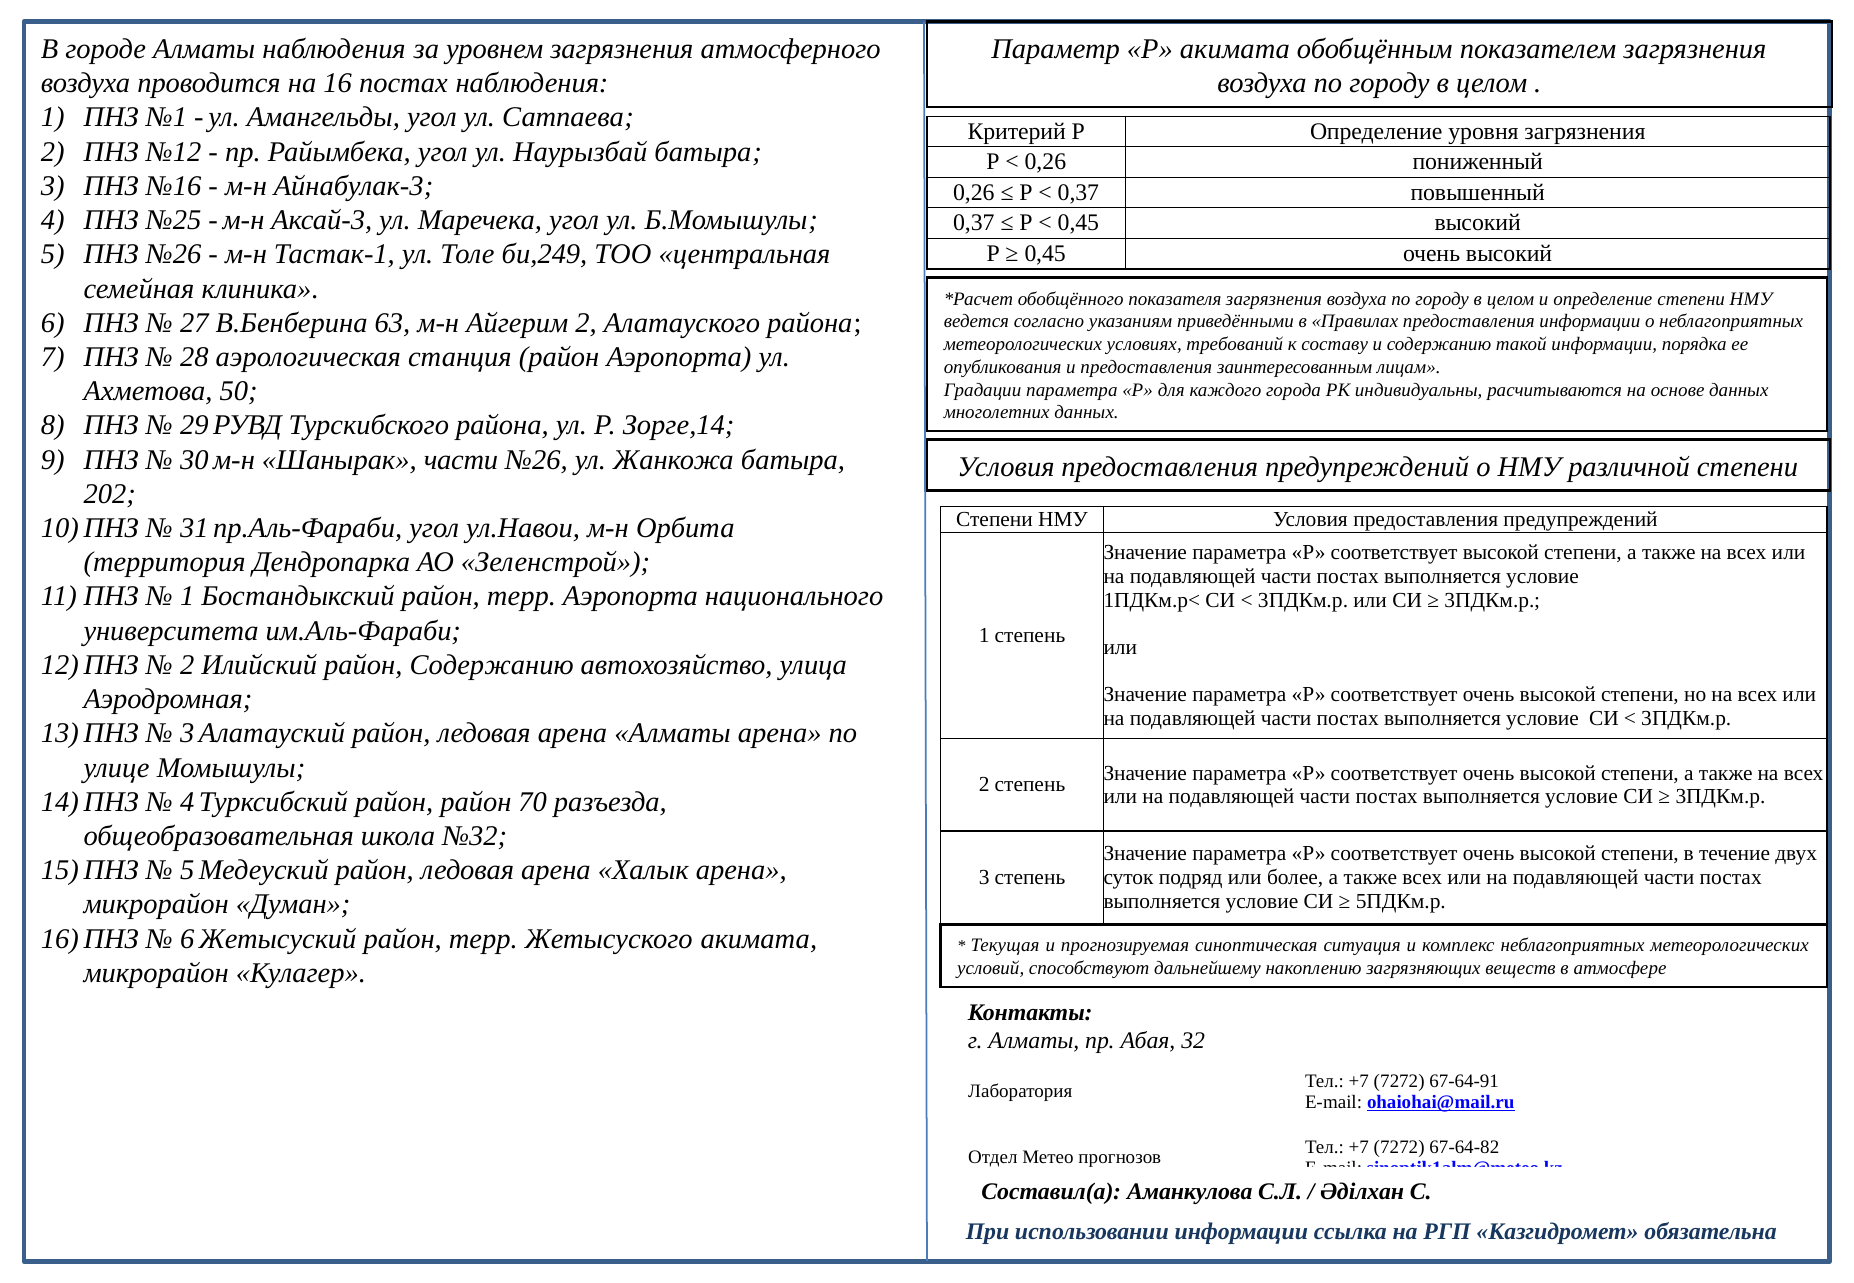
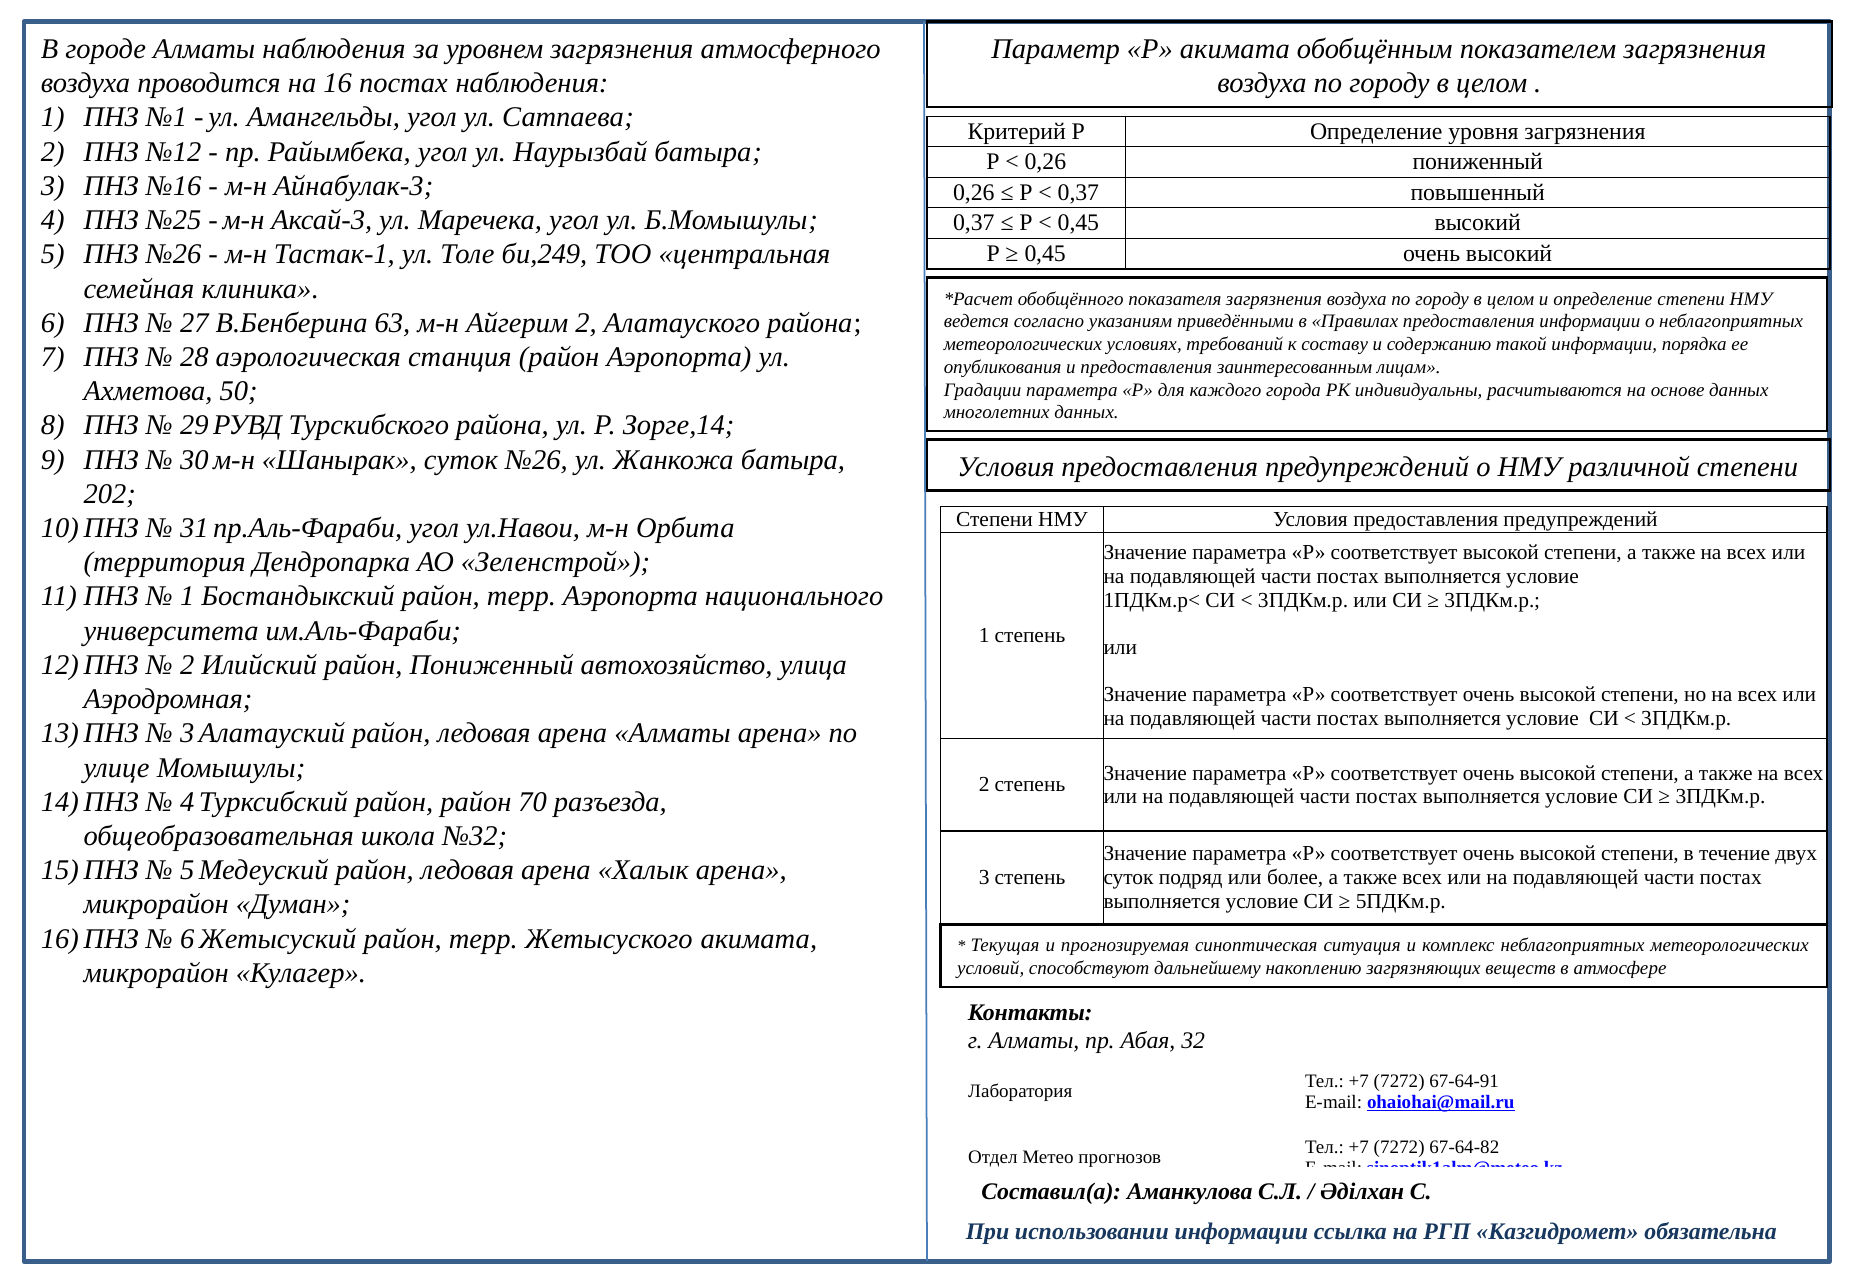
Шанырак части: части -> суток
район Содержанию: Содержанию -> Пониженный
